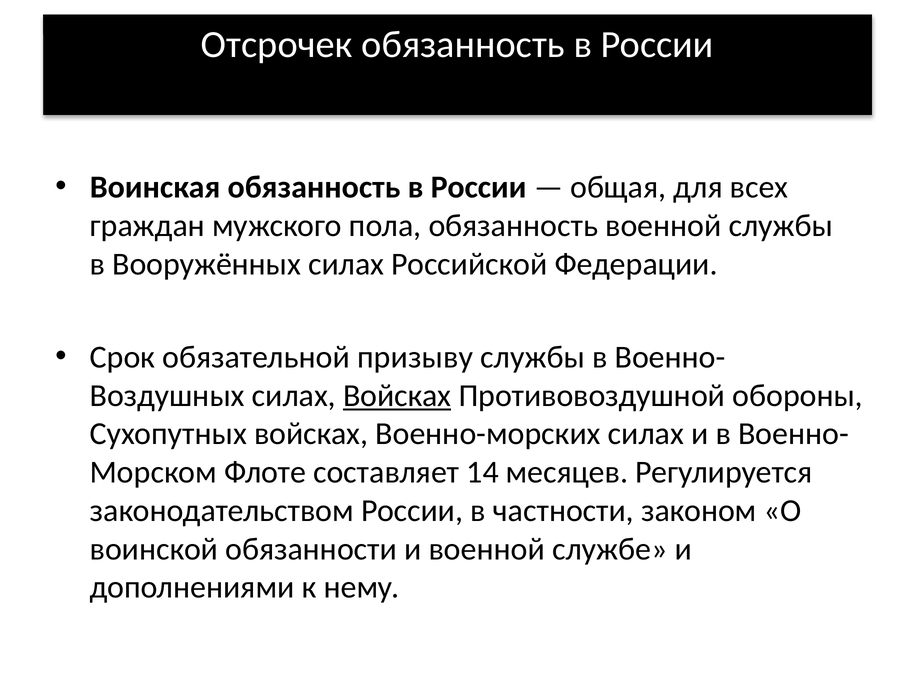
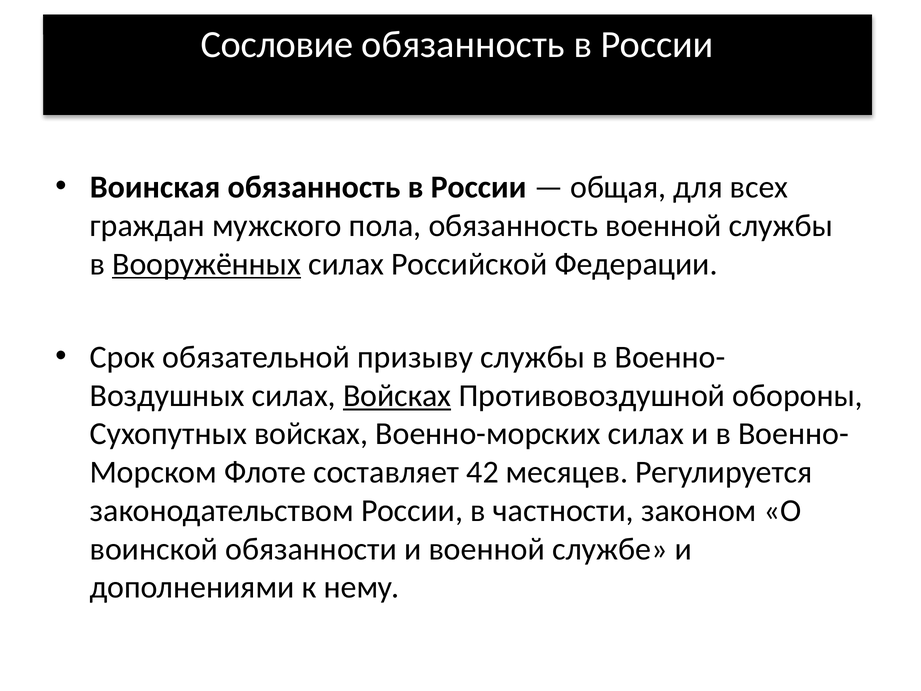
Отсрочек: Отсрочек -> Сословие
Вооружённых underline: none -> present
14: 14 -> 42
